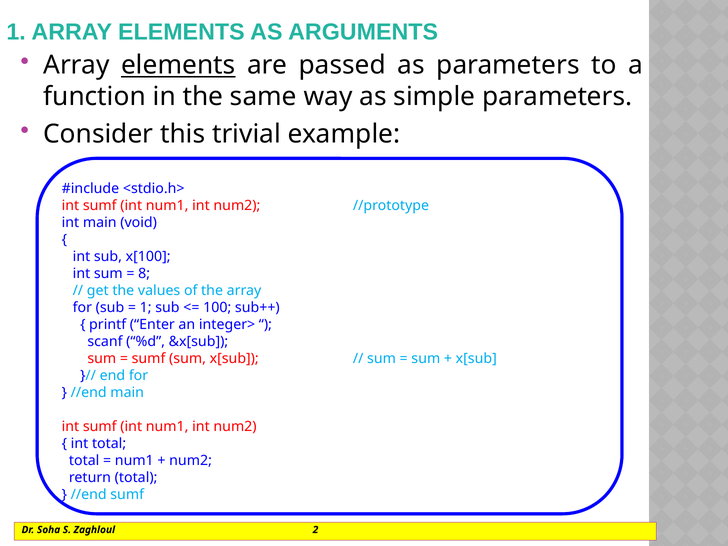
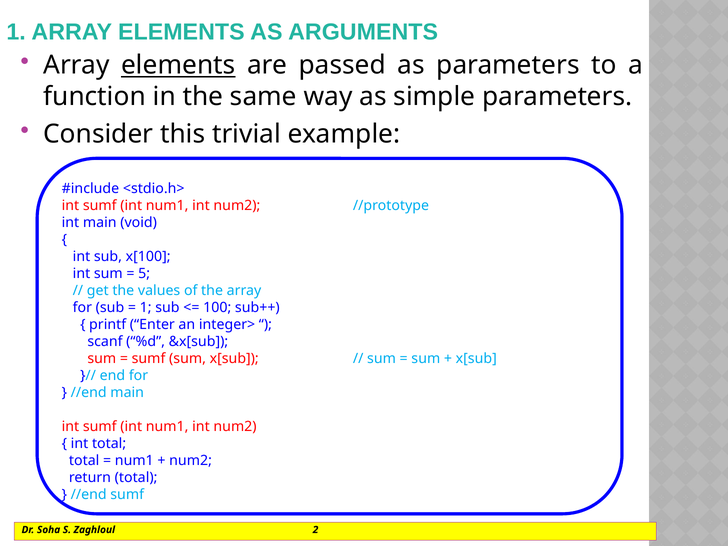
8: 8 -> 5
